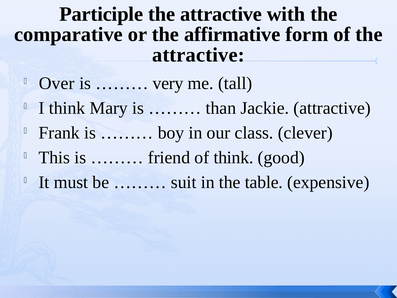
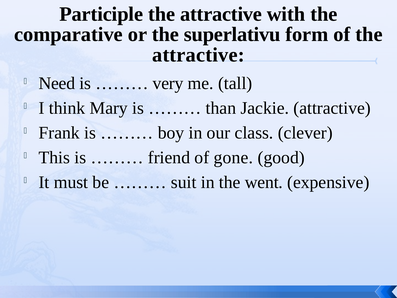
affirmative: affirmative -> superlativu
Over: Over -> Need
of think: think -> gone
table: table -> went
